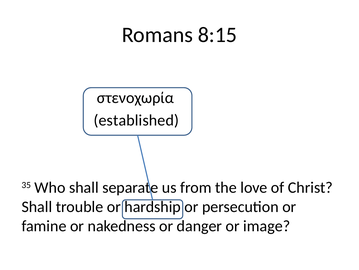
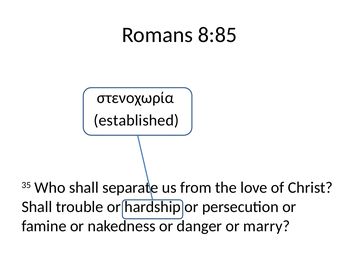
8:15: 8:15 -> 8:85
image: image -> marry
